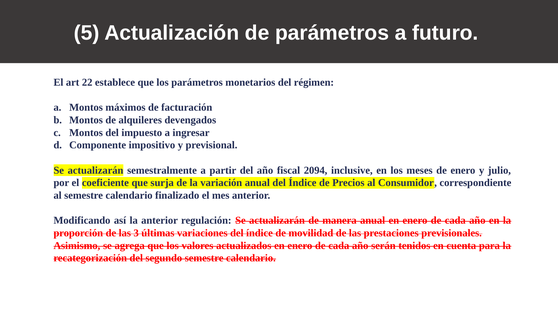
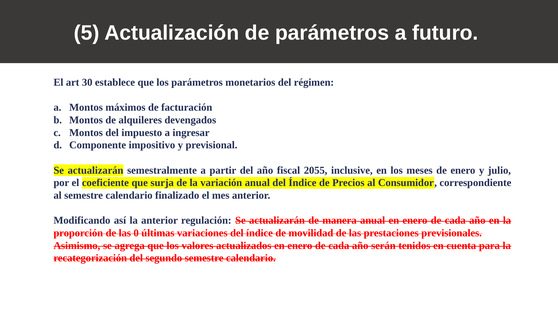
22: 22 -> 30
2094: 2094 -> 2055
3: 3 -> 0
